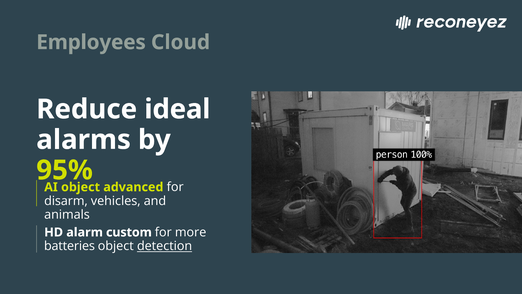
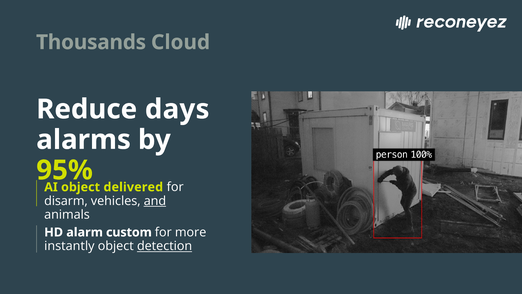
Employees: Employees -> Thousands
ideal: ideal -> days
advanced: advanced -> delivered
and underline: none -> present
batteries: batteries -> instantly
